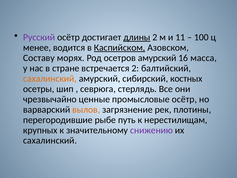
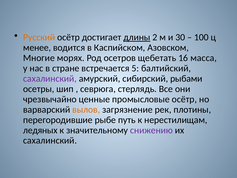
Русский colour: purple -> orange
11: 11 -> 30
Каспийском underline: present -> none
Составу: Составу -> Многие
осетров амурский: амурский -> щебетать
встречается 2: 2 -> 5
сахалинский at (50, 78) colour: orange -> purple
костных: костных -> рыбами
крупных: крупных -> ледяных
